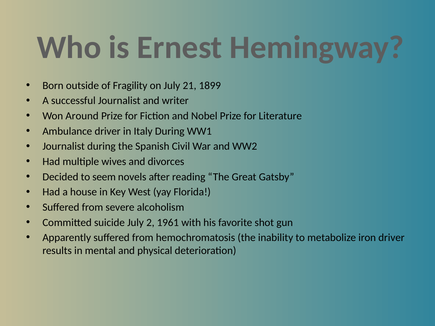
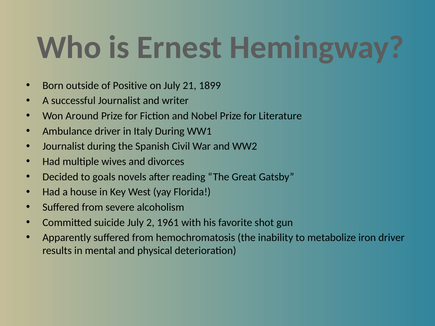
Fragility: Fragility -> Positive
seem: seem -> goals
